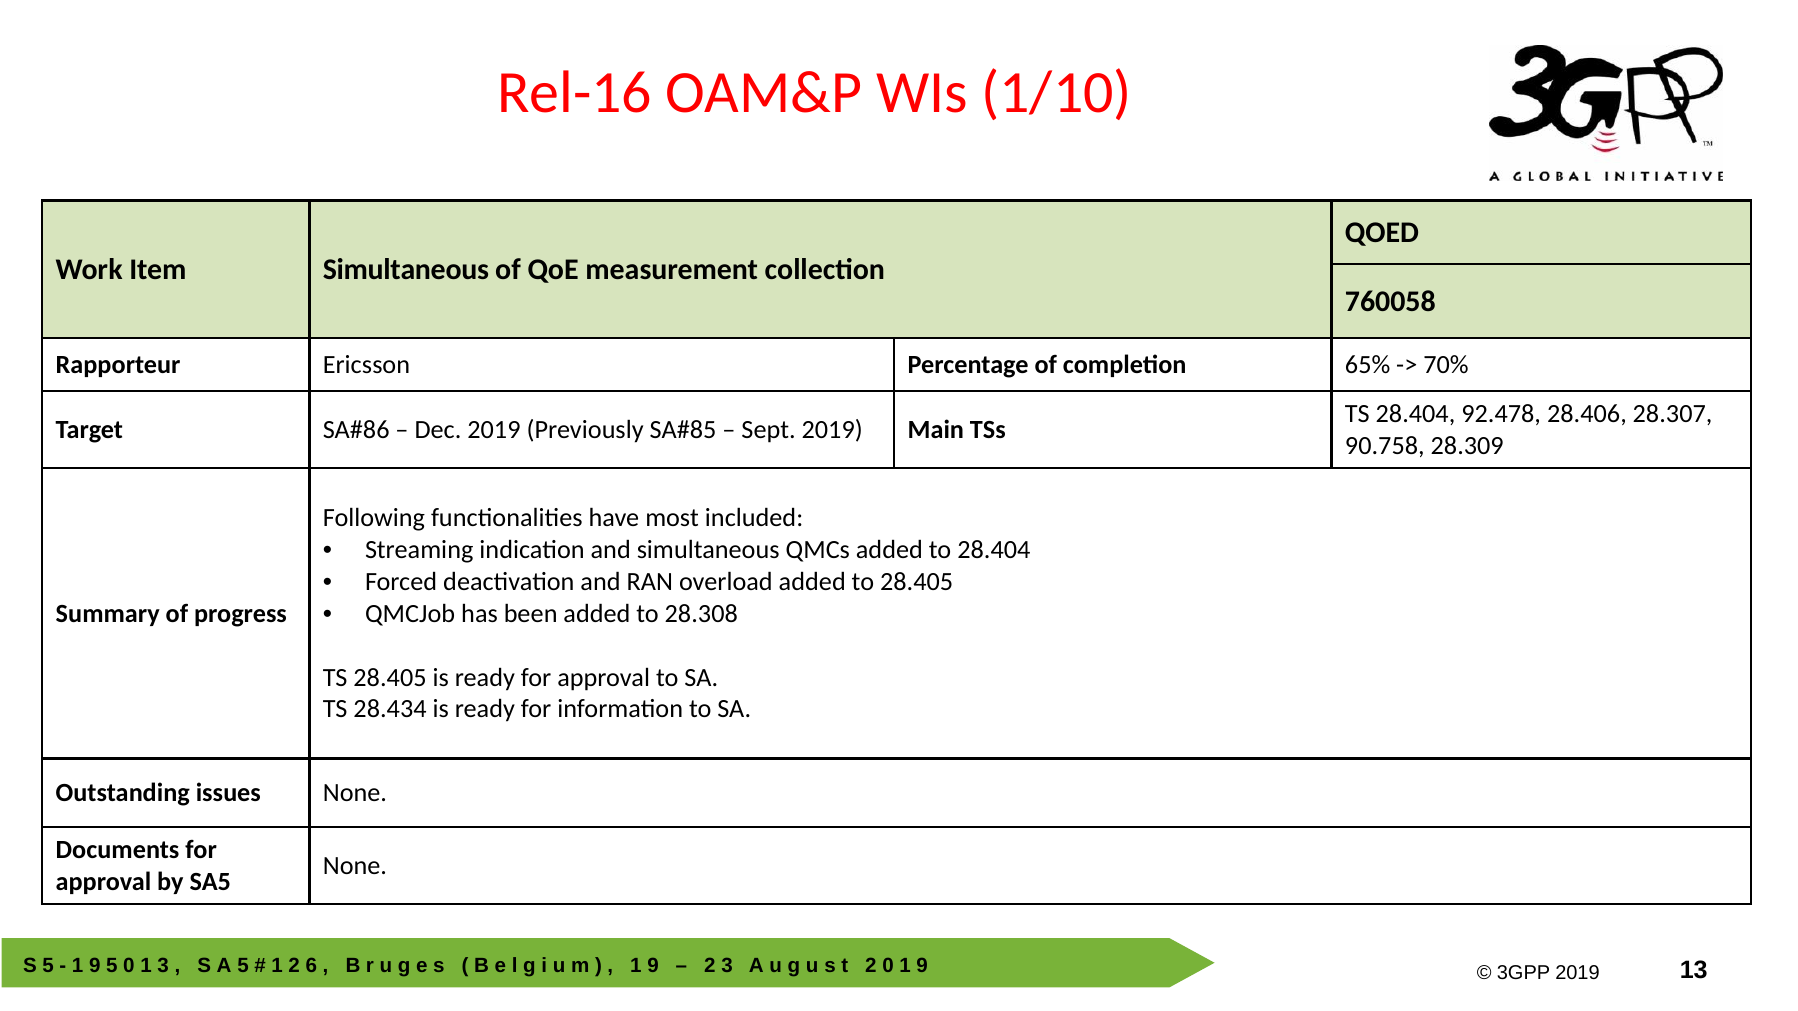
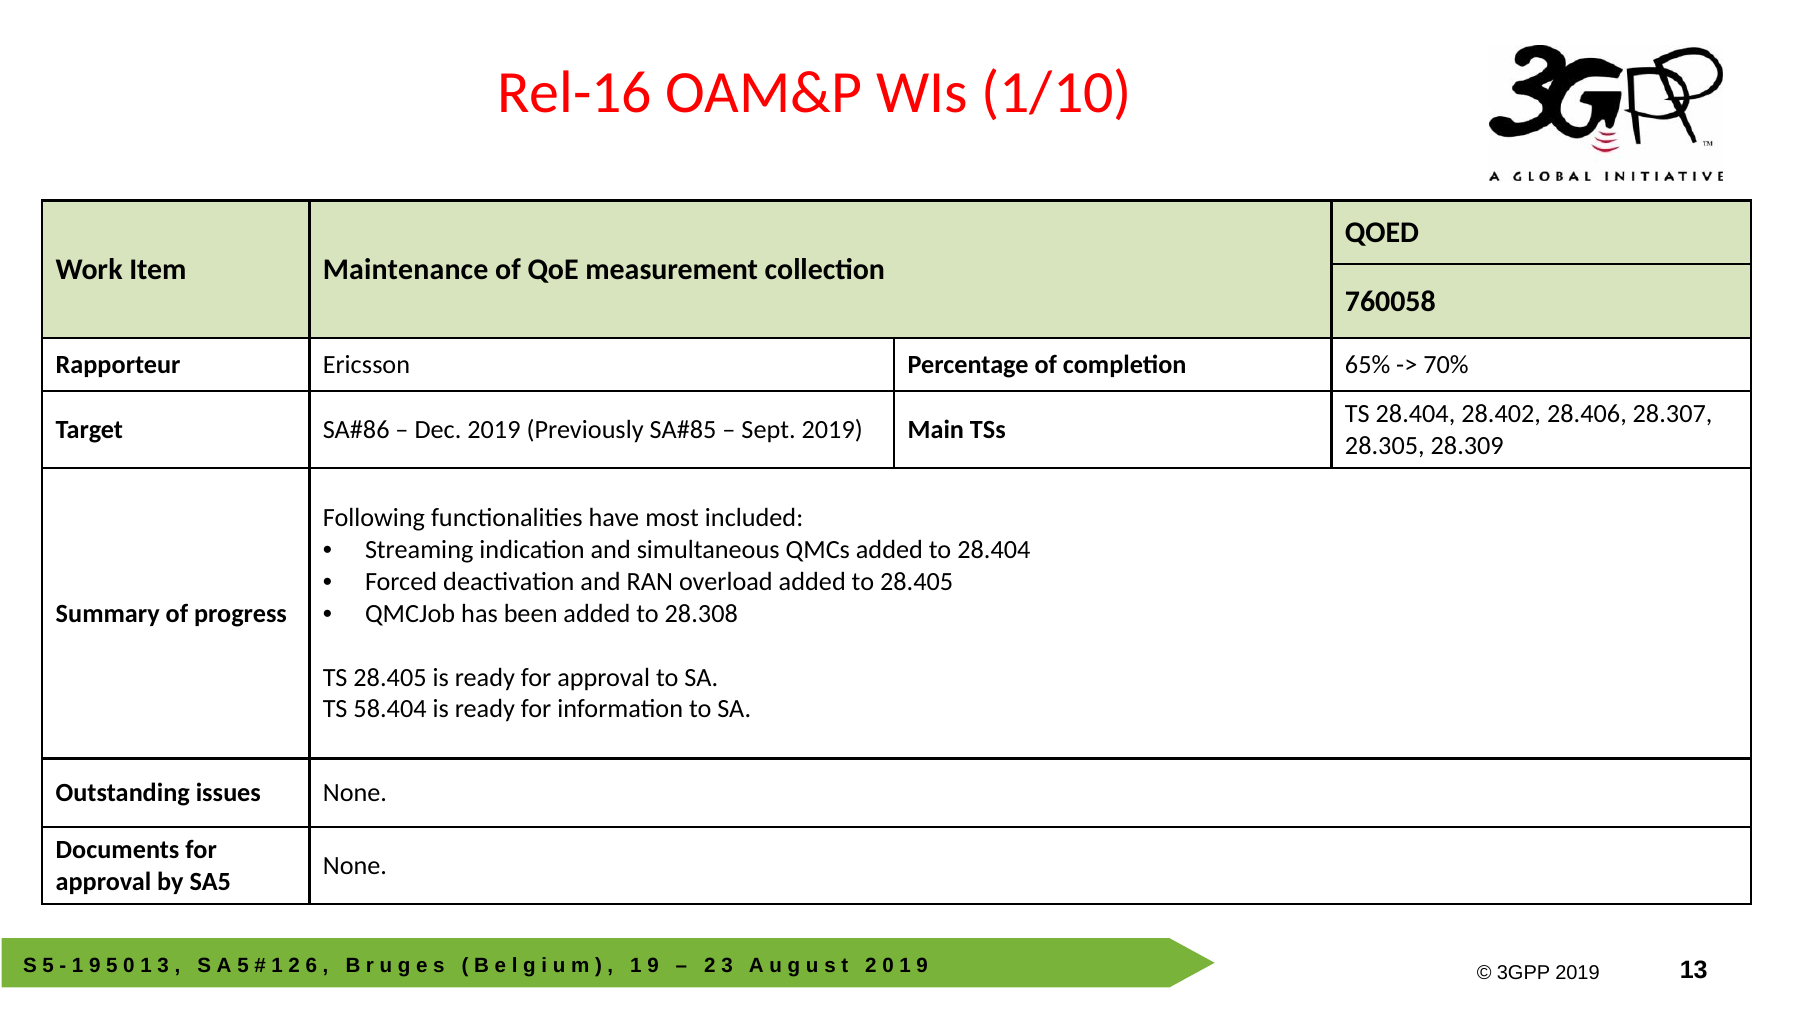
Item Simultaneous: Simultaneous -> Maintenance
92.478: 92.478 -> 28.402
90.758: 90.758 -> 28.305
28.434: 28.434 -> 58.404
